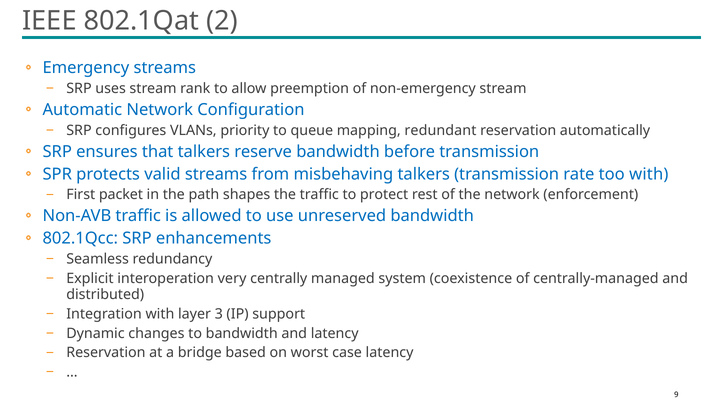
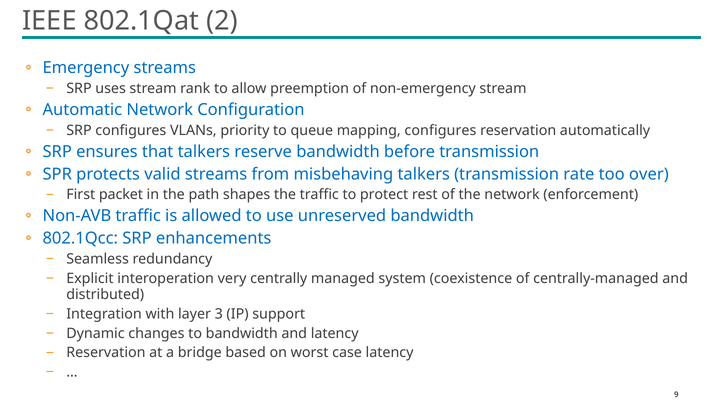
mapping redundant: redundant -> configures
too with: with -> over
